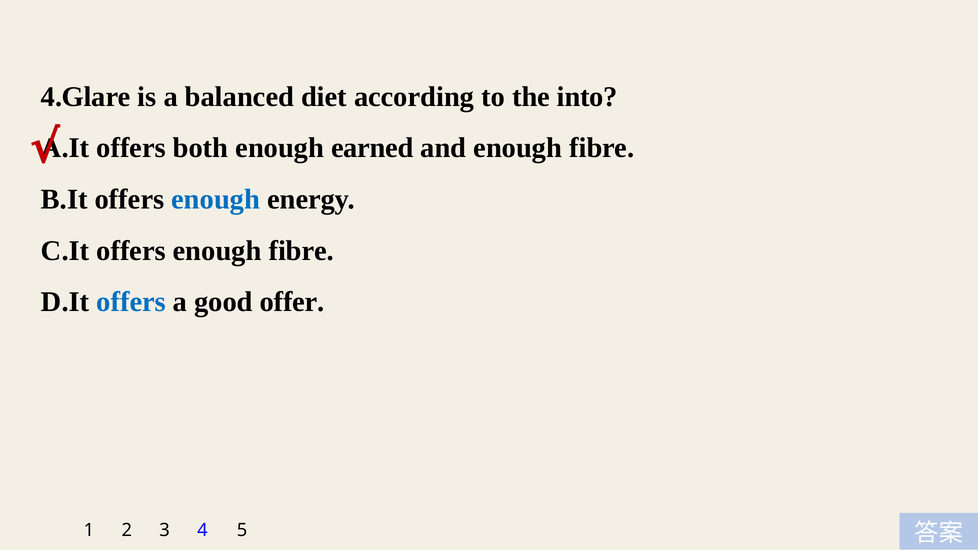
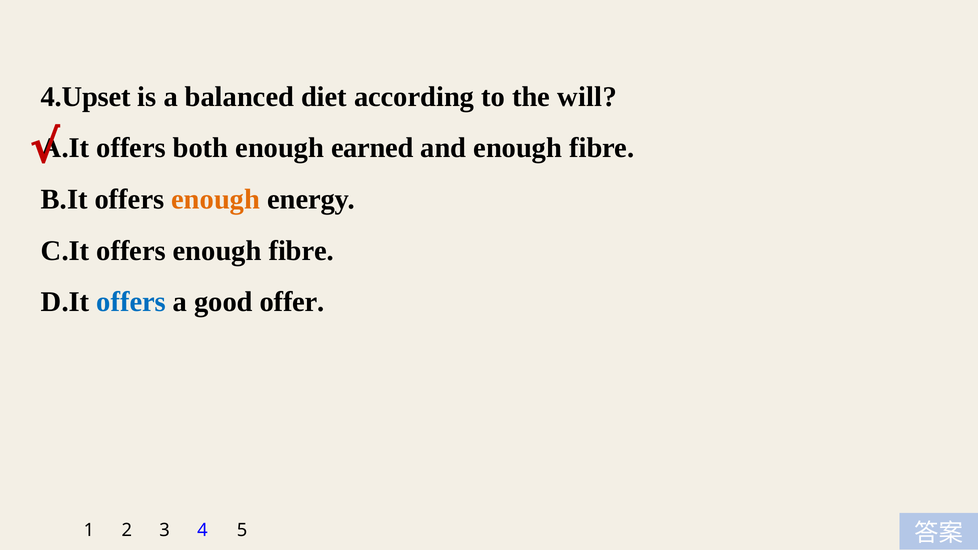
4.Glare: 4.Glare -> 4.Upset
into: into -> will
enough at (216, 199) colour: blue -> orange
